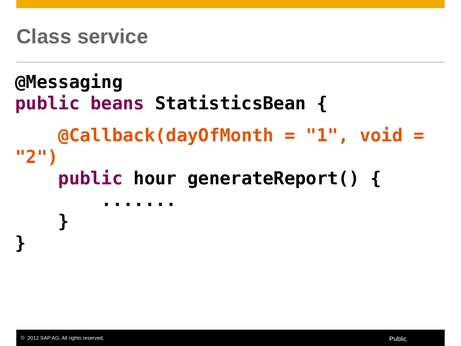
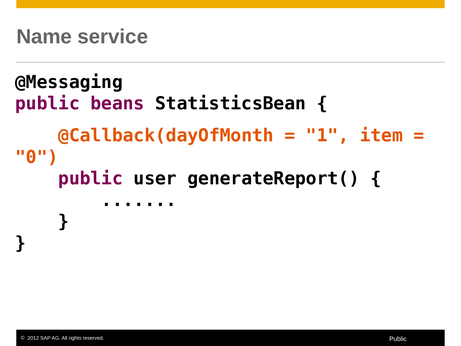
Class: Class -> Name
void: void -> item
2: 2 -> 0
hour: hour -> user
